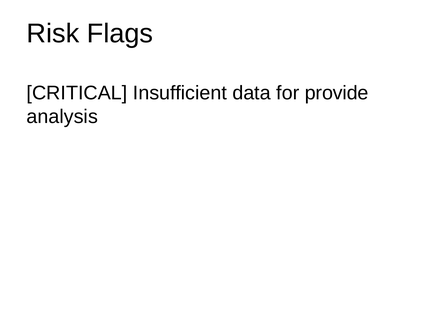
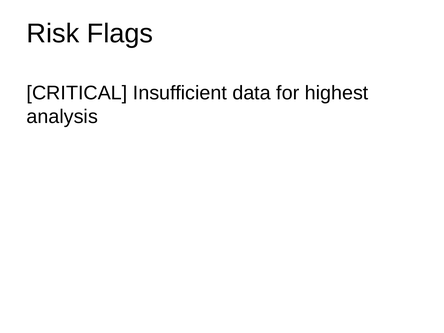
provide: provide -> highest
